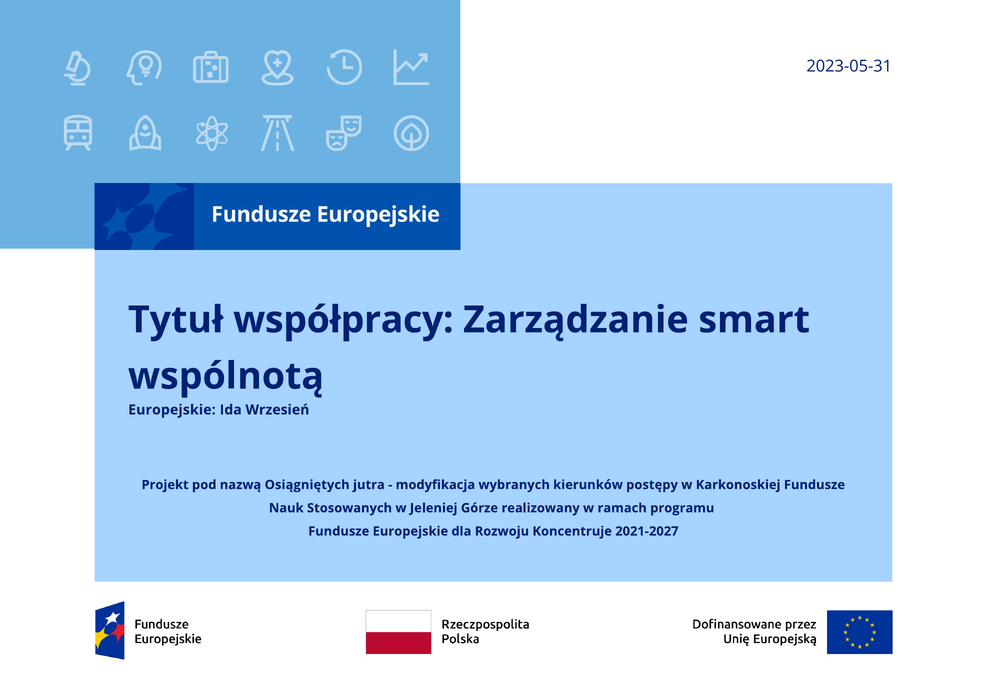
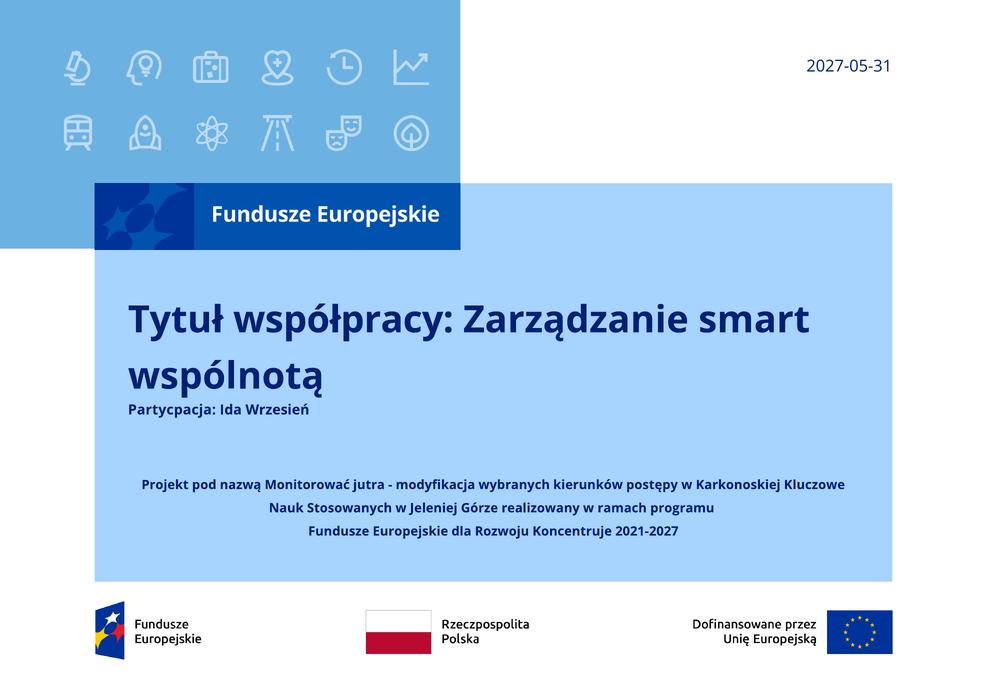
2023-05-31: 2023-05-31 -> 2027-05-31
Europejskie at (172, 410): Europejskie -> Partycpacja
Osiągniętych: Osiągniętych -> Monitorować
Karkonoskiej Fundusze: Fundusze -> Kluczowe
